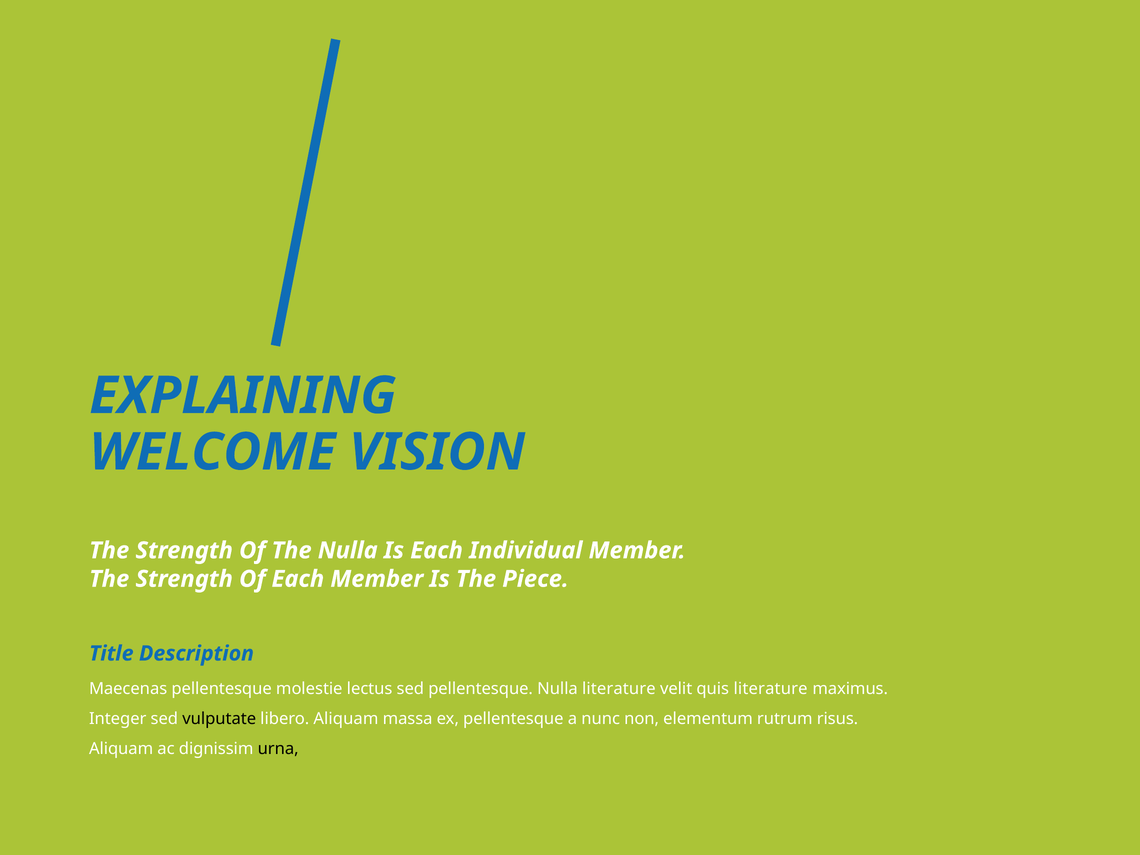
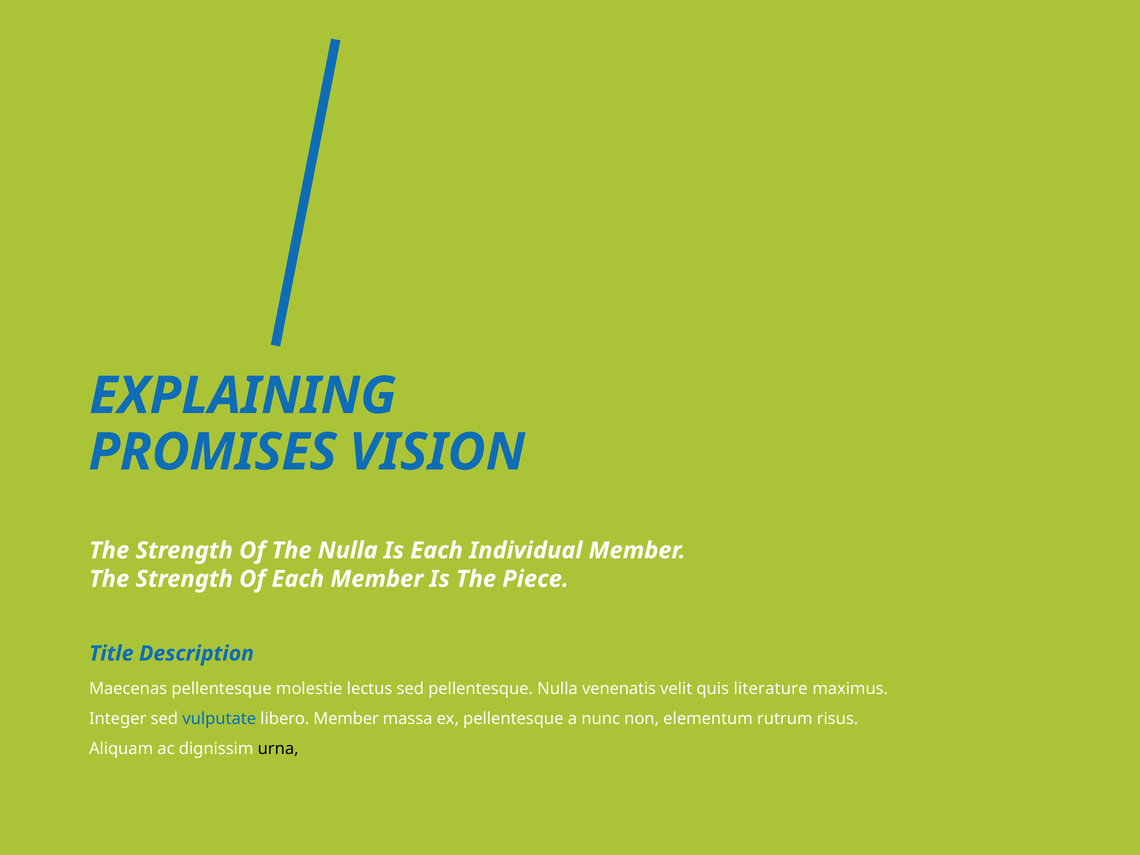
WELCOME: WELCOME -> PROMISES
Nulla literature: literature -> venenatis
vulputate colour: black -> blue
libero Aliquam: Aliquam -> Member
